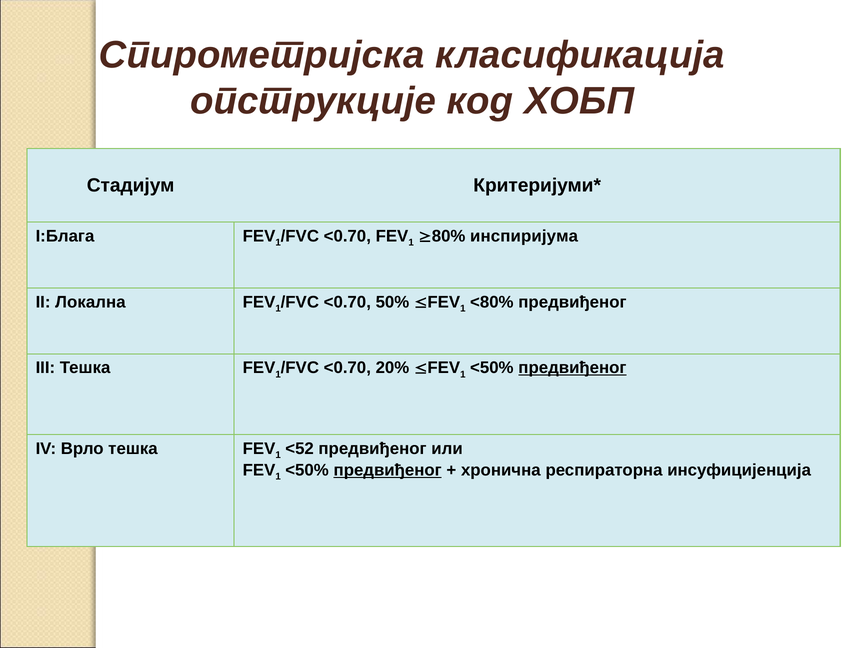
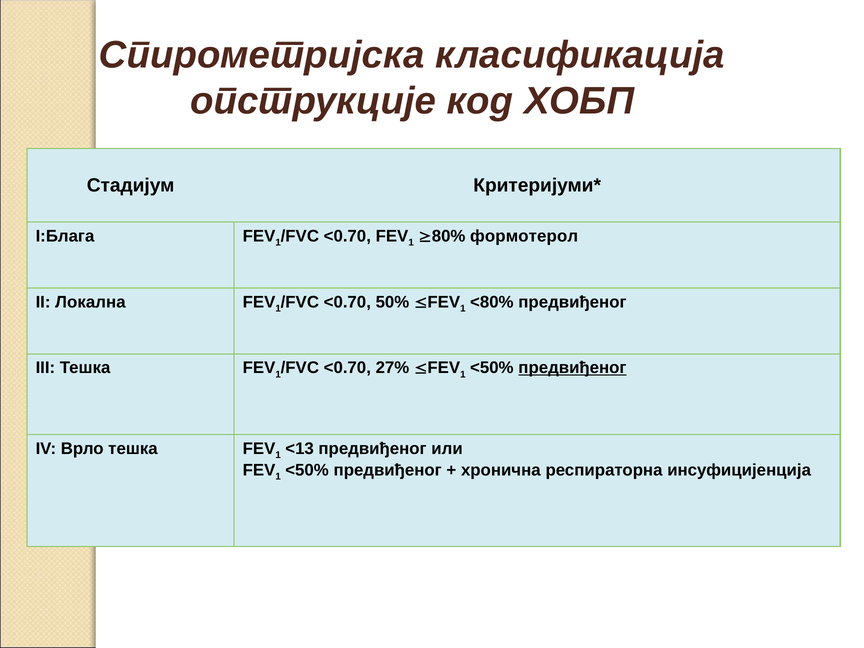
инспиријума: инспиријума -> формотерол
20%: 20% -> 27%
<52: <52 -> <13
предвиђеног at (388, 470) underline: present -> none
